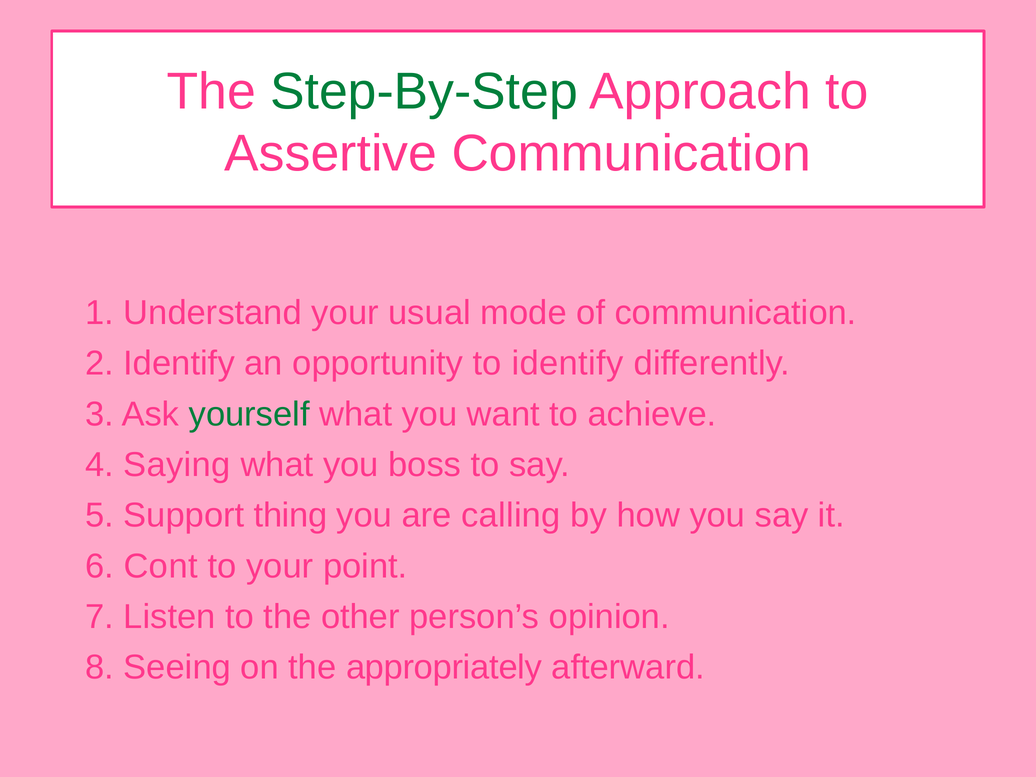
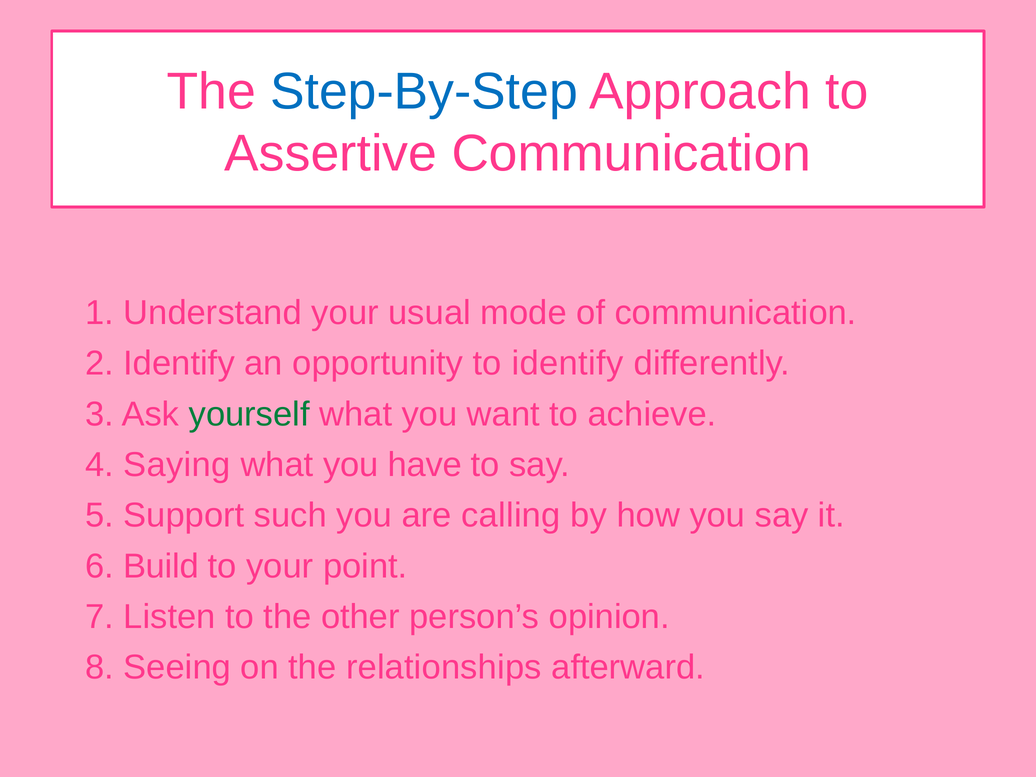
Step-By-Step colour: green -> blue
boss: boss -> have
thing: thing -> such
Cont: Cont -> Build
appropriately: appropriately -> relationships
